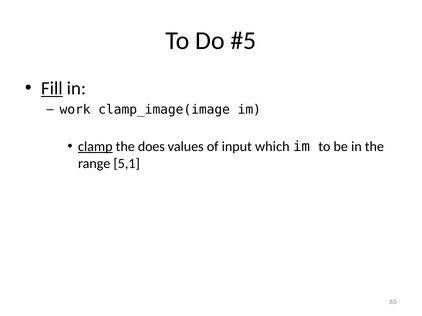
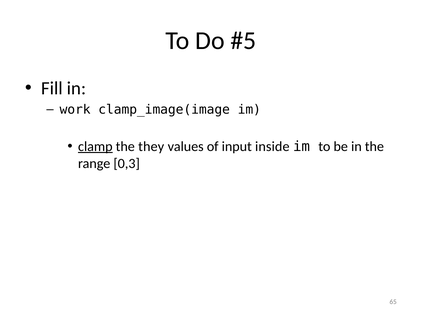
Fill underline: present -> none
does: does -> they
which: which -> inside
5,1: 5,1 -> 0,3
